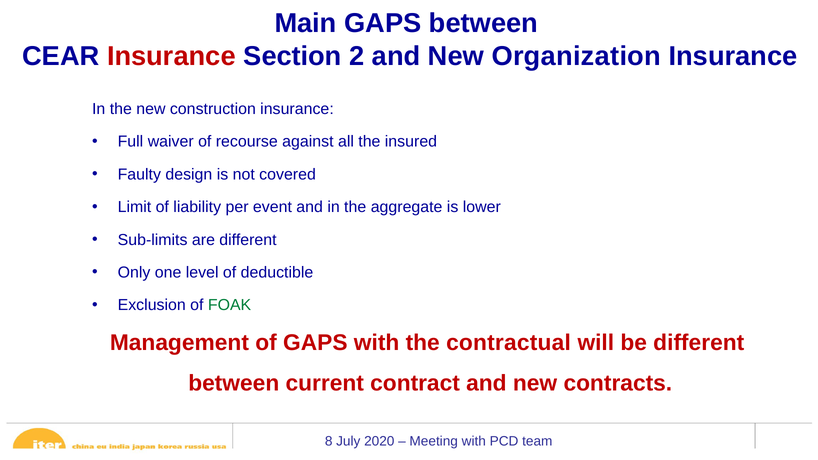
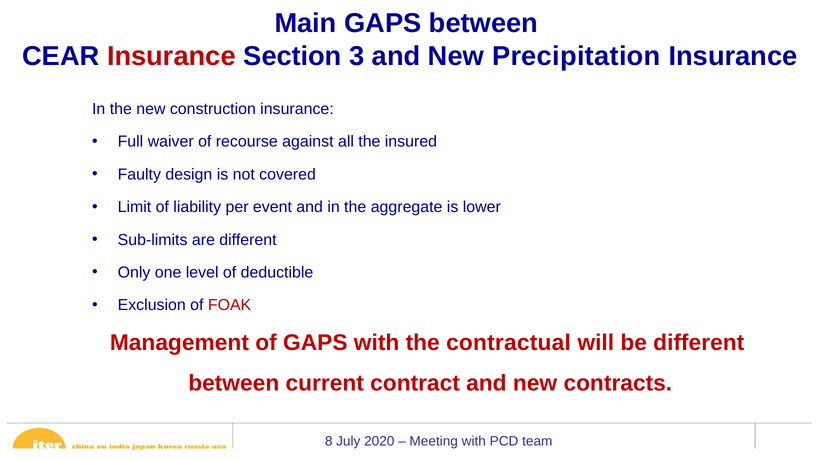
2: 2 -> 3
Organization: Organization -> Precipitation
FOAK colour: green -> red
